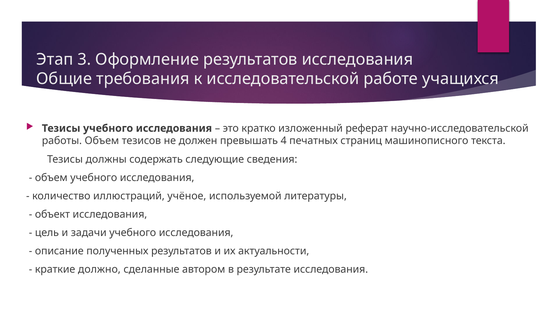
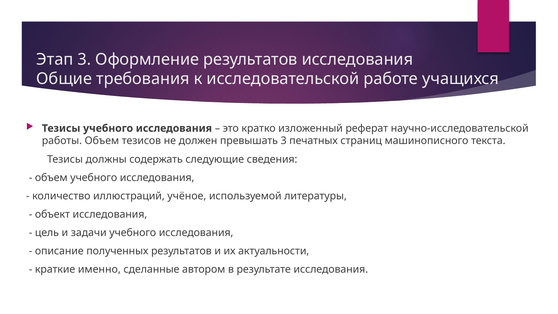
превышать 4: 4 -> 3
должно: должно -> именно
